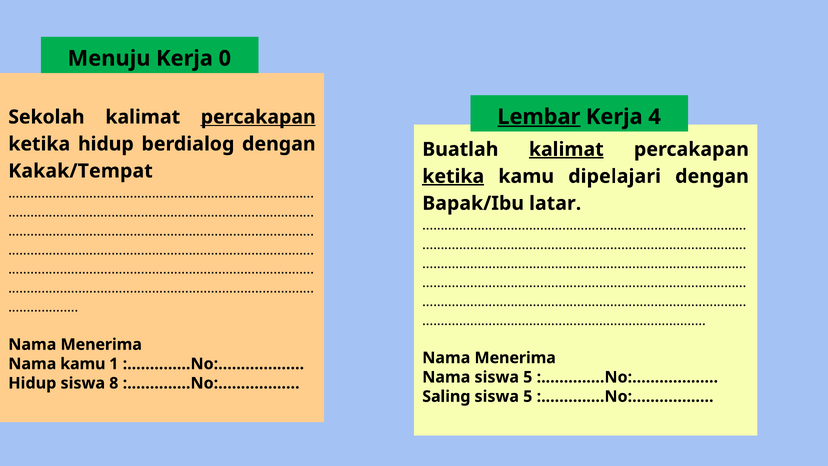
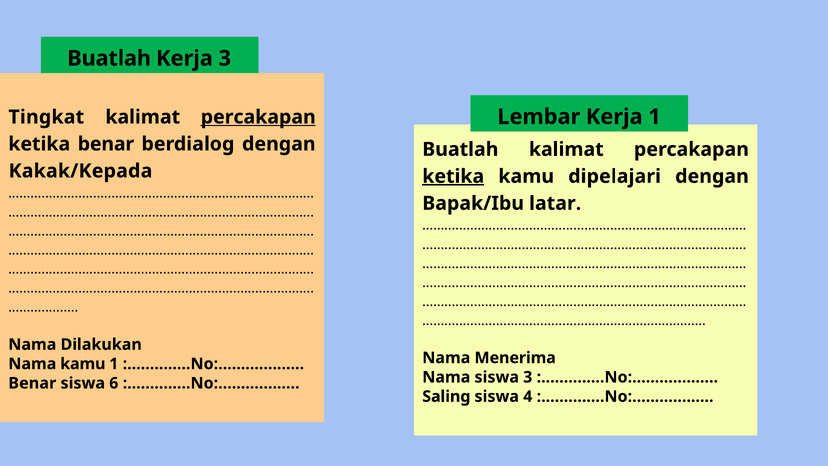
Menuju at (109, 58): Menuju -> Buatlah
Kerja 0: 0 -> 3
Lembar underline: present -> none
Kerja 4: 4 -> 1
Sekolah: Sekolah -> Tingkat
ketika hidup: hidup -> benar
kalimat at (566, 149) underline: present -> none
Kakak/Tempat: Kakak/Tempat -> Kakak/Kepada
Menerima at (101, 344): Menerima -> Dilakukan
Nama siswa 5: 5 -> 3
Hidup at (32, 383): Hidup -> Benar
8: 8 -> 6
5 at (528, 396): 5 -> 4
